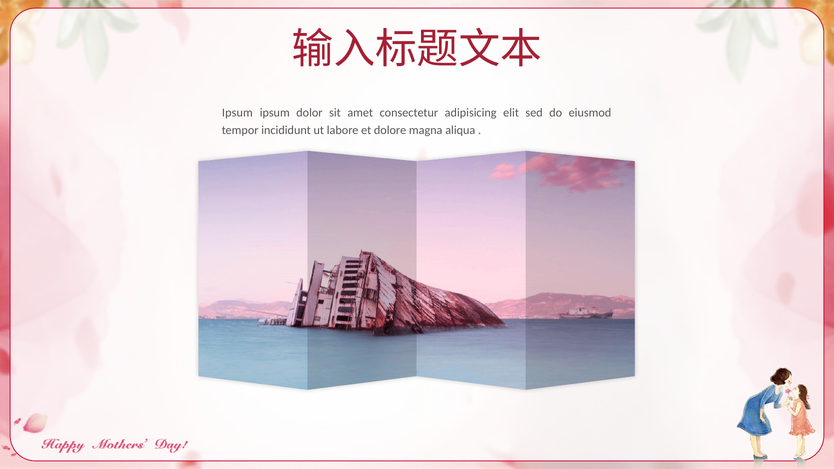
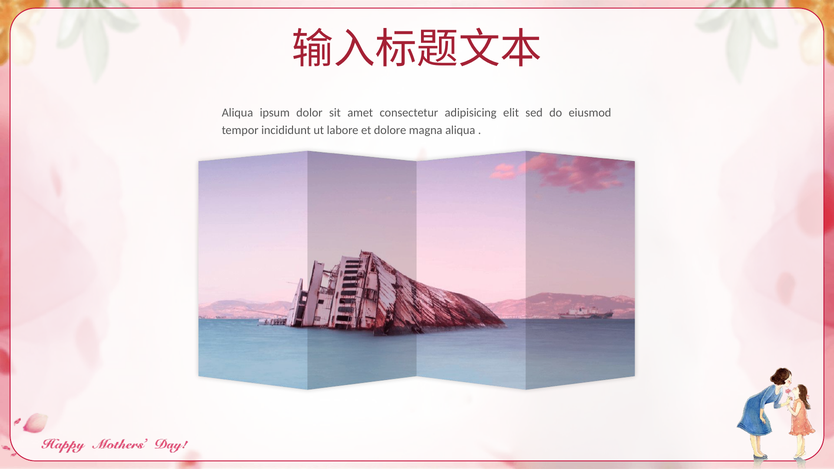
Ipsum at (237, 113): Ipsum -> Aliqua
